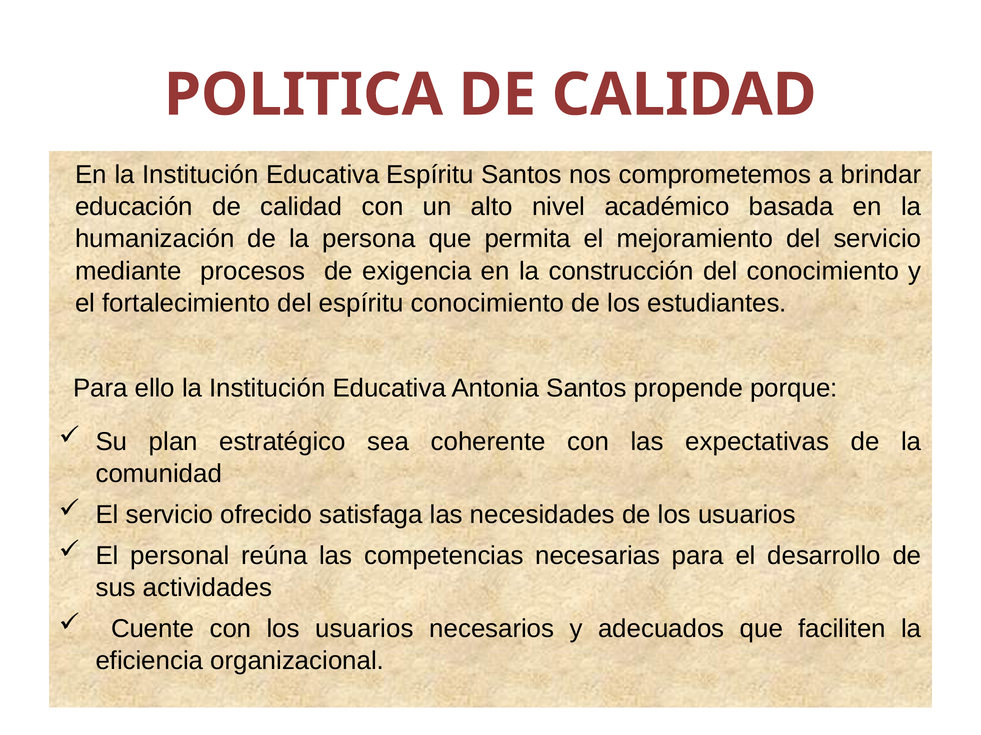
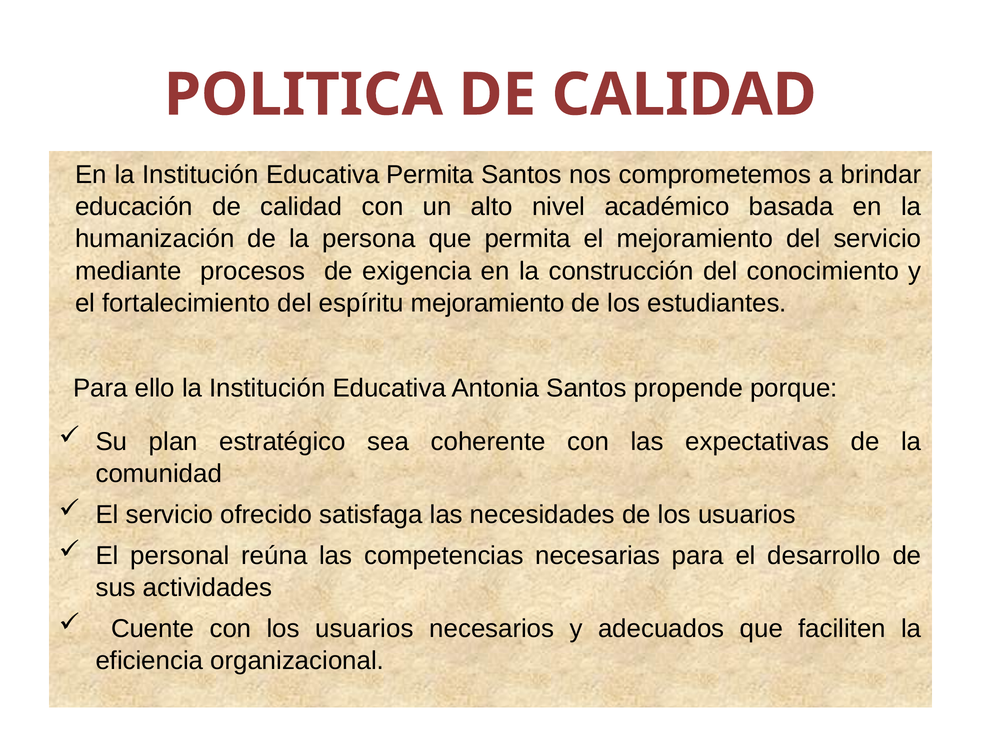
Educativa Espíritu: Espíritu -> Permita
espíritu conocimiento: conocimiento -> mejoramiento
